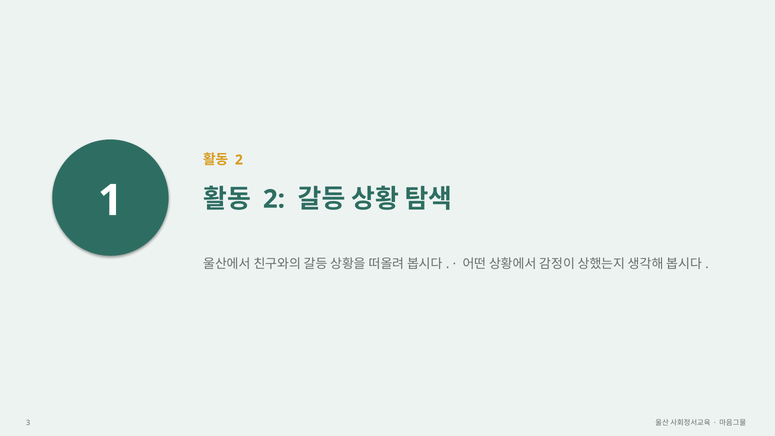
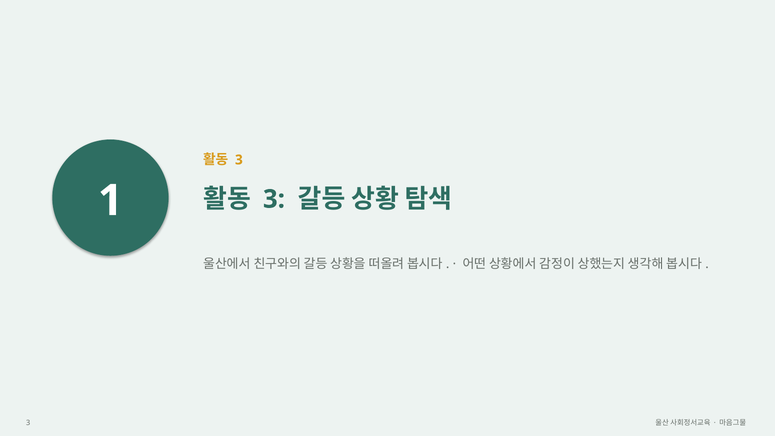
2 at (239, 160): 2 -> 3
2 at (274, 199): 2 -> 3
